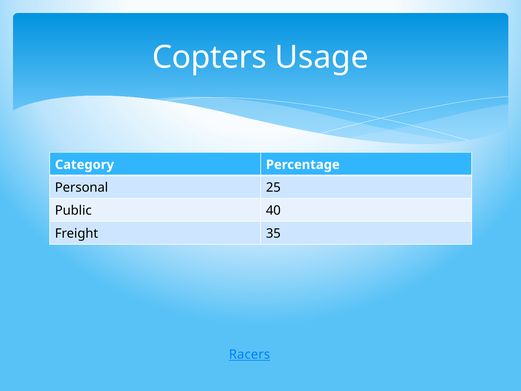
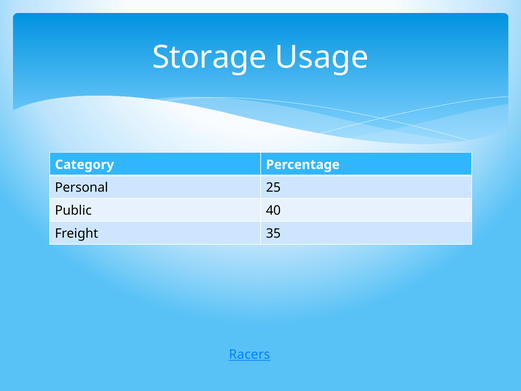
Copters: Copters -> Storage
